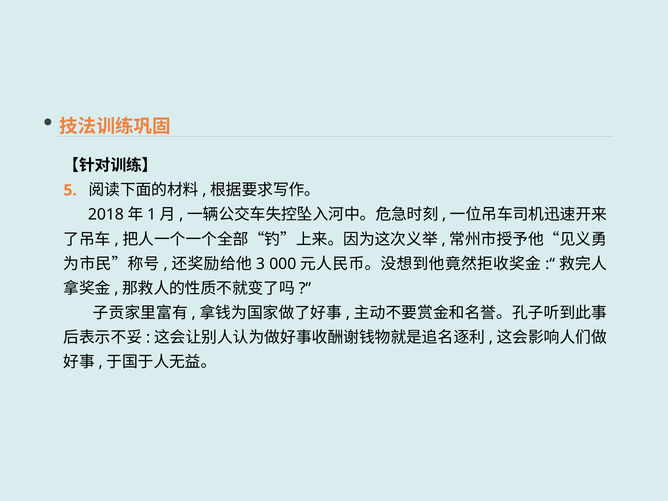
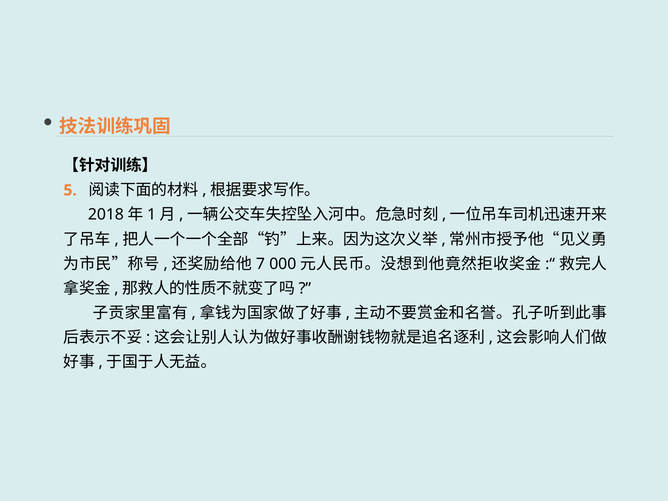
3: 3 -> 7
